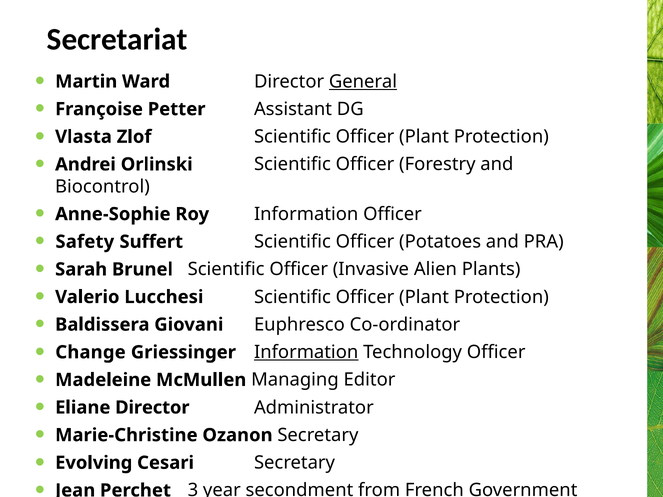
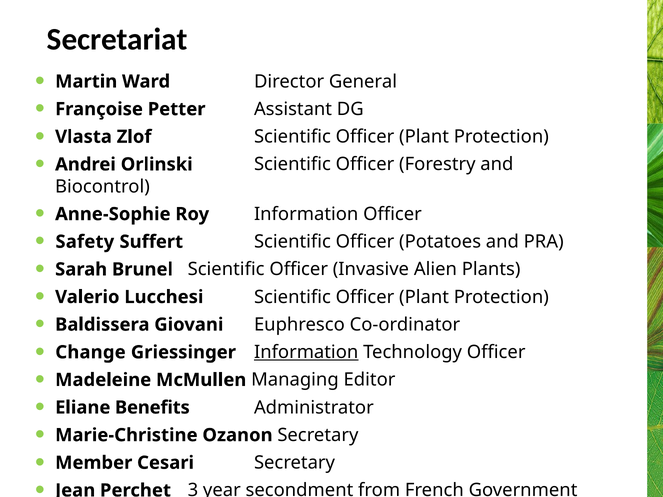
General underline: present -> none
Eliane Director: Director -> Benefits
Evolving: Evolving -> Member
